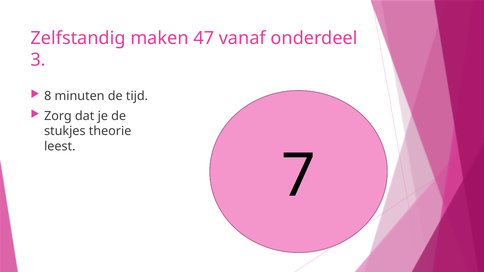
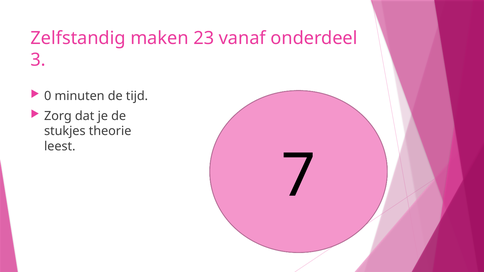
47: 47 -> 23
8: 8 -> 0
